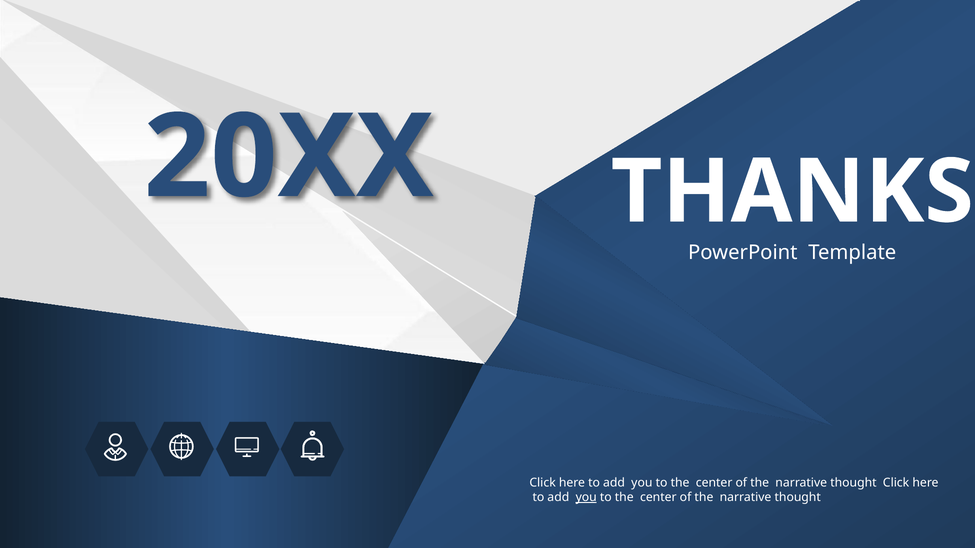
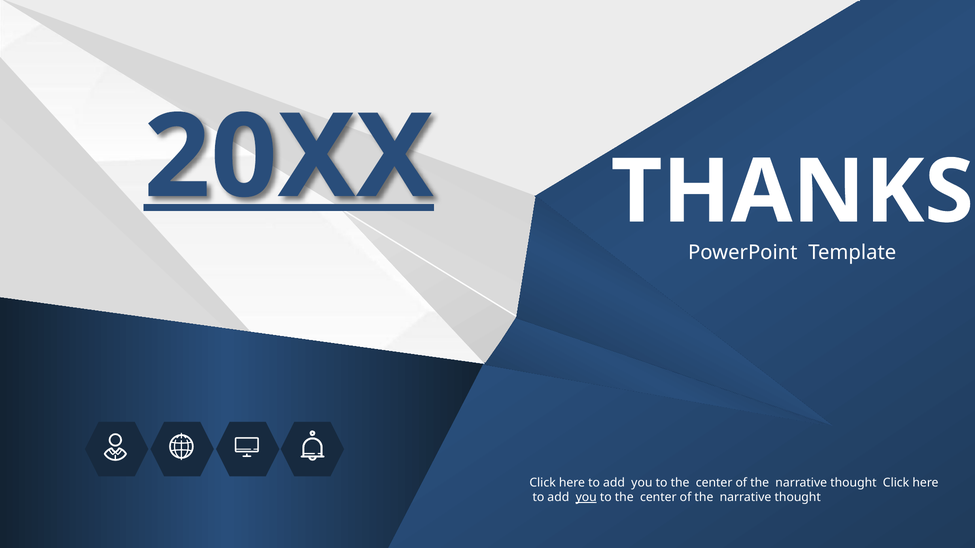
20XX underline: none -> present
